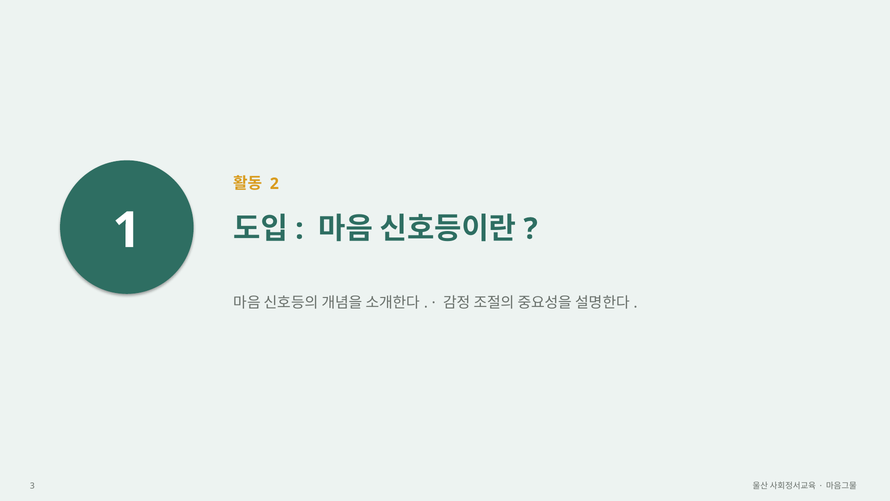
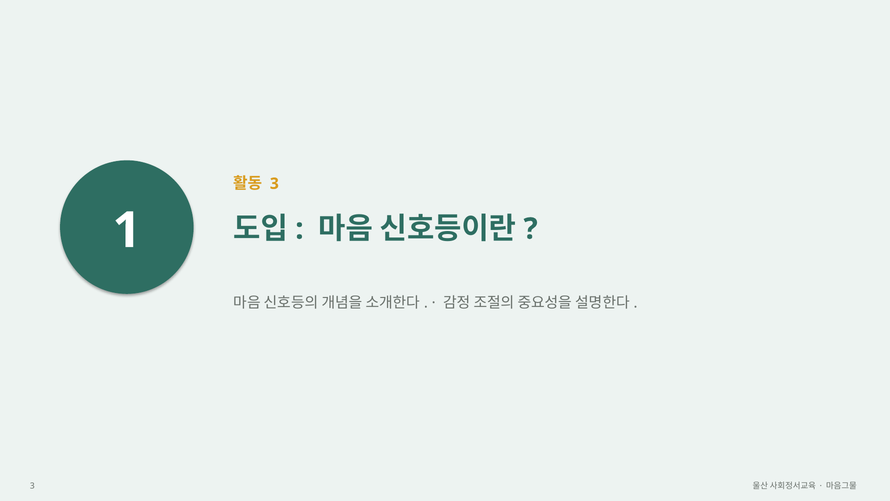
2 at (274, 184): 2 -> 3
